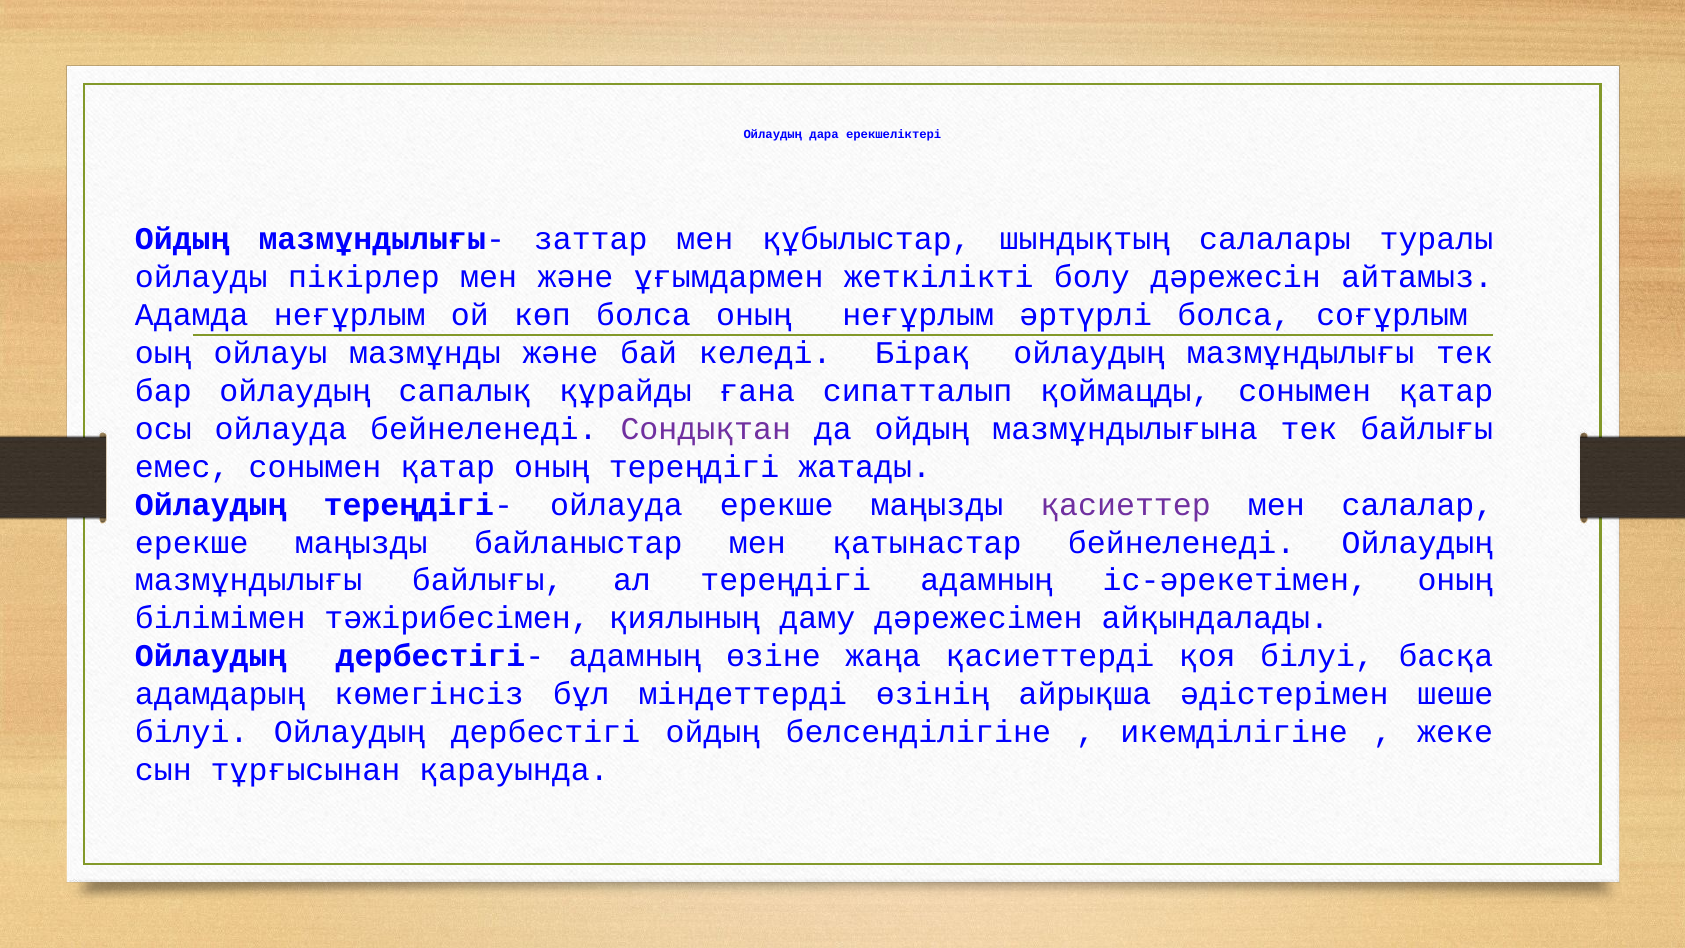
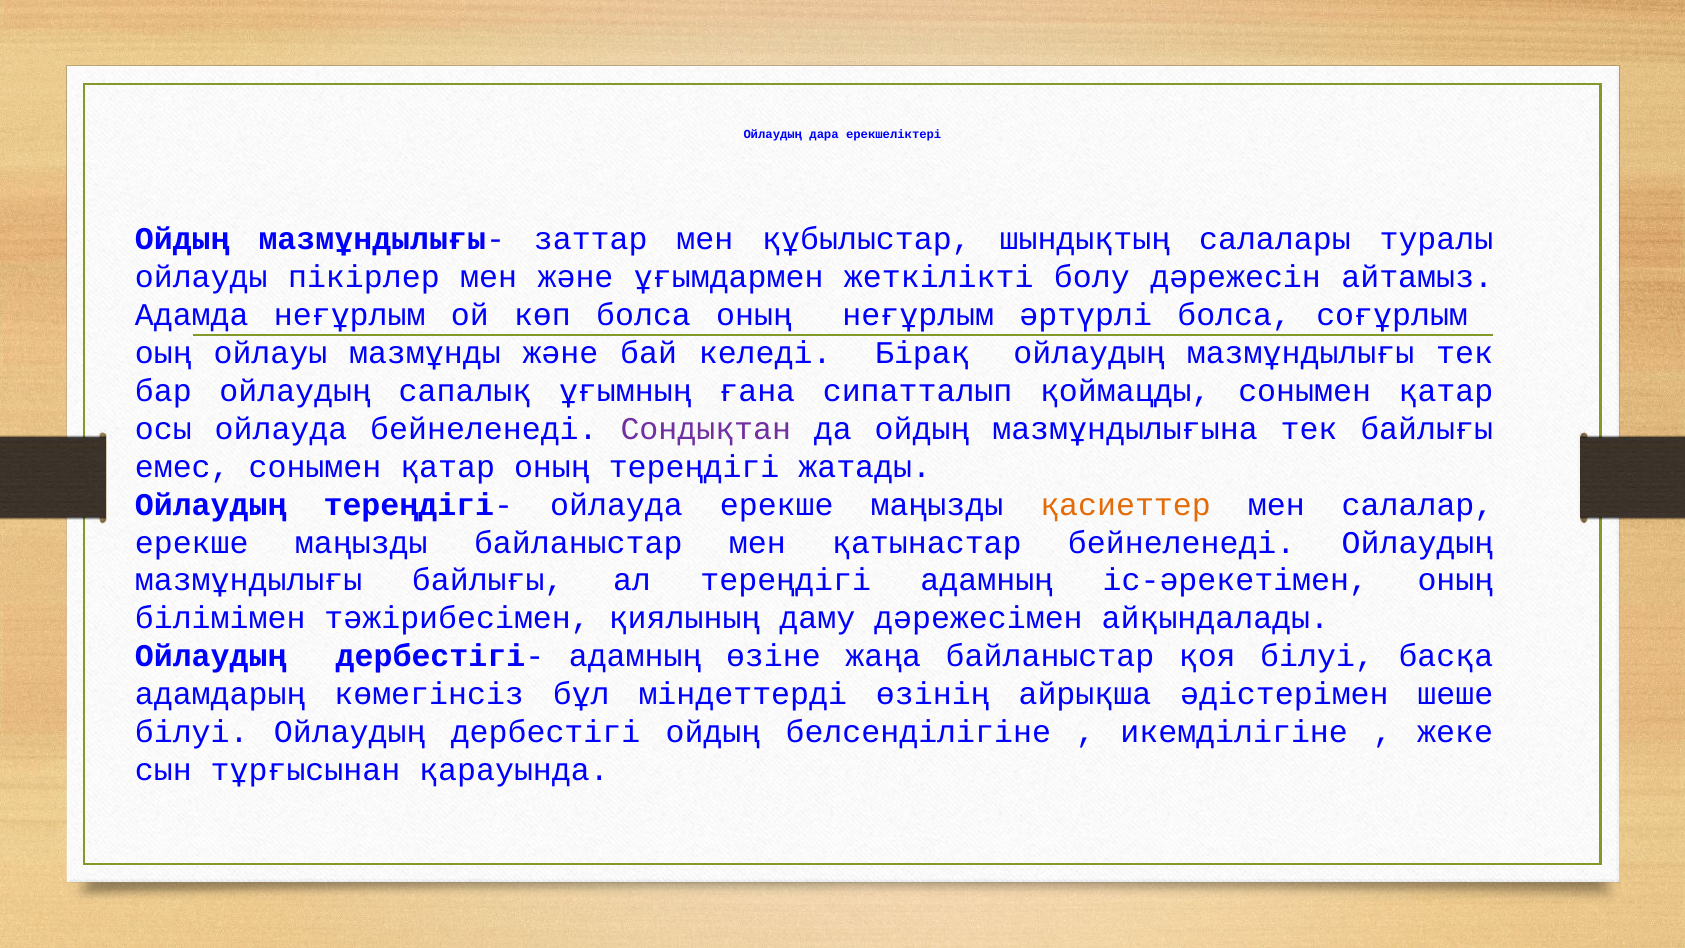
құрайды: құрайды -> ұғымның
қасиеттер colour: purple -> orange
жаңа қасиеттерді: қасиеттерді -> байланыстар
